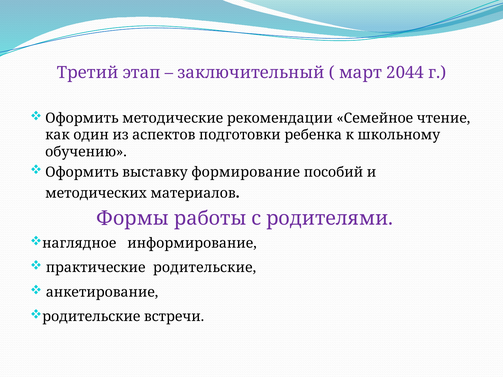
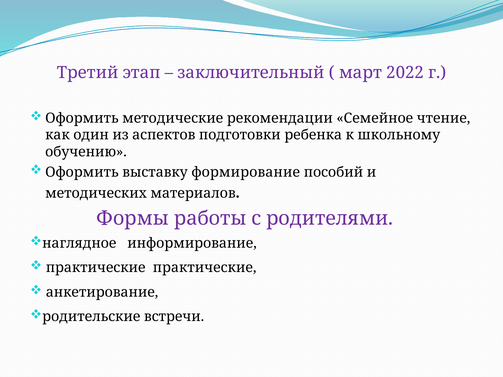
2044: 2044 -> 2022
практические родительские: родительские -> практические
